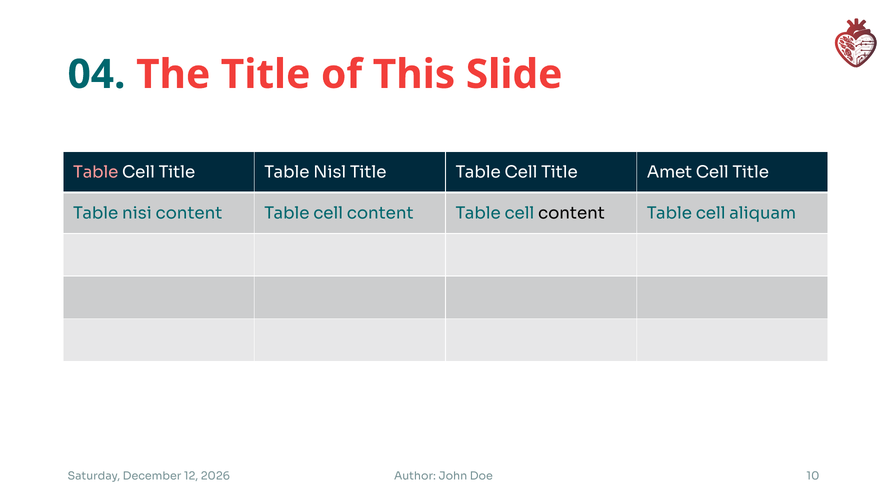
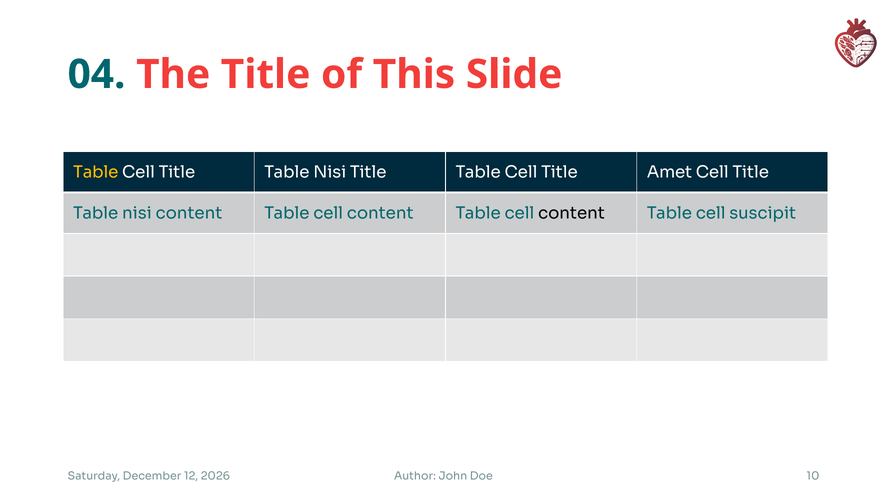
Table at (96, 172) colour: pink -> yellow
Nisl at (330, 172): Nisl -> Nisi
aliquam: aliquam -> suscipit
